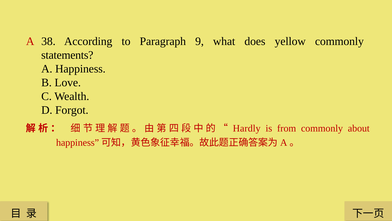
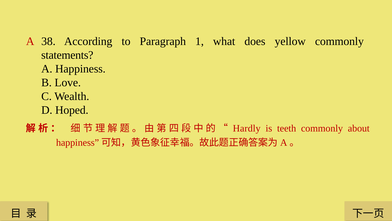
9: 9 -> 1
Forgot: Forgot -> Hoped
from: from -> teeth
